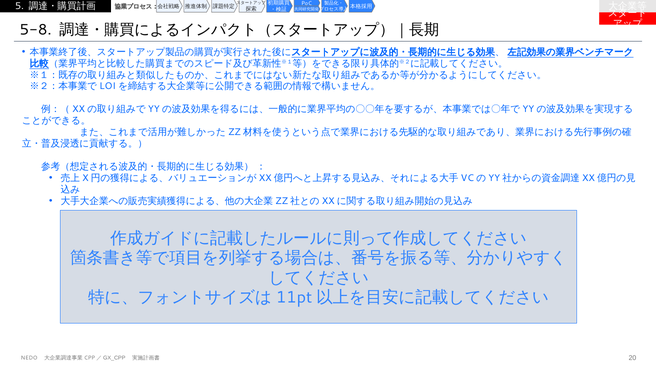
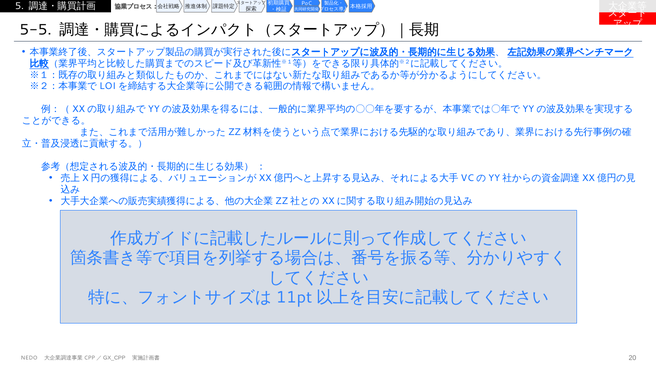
5-8: 5-8 -> 5-5
